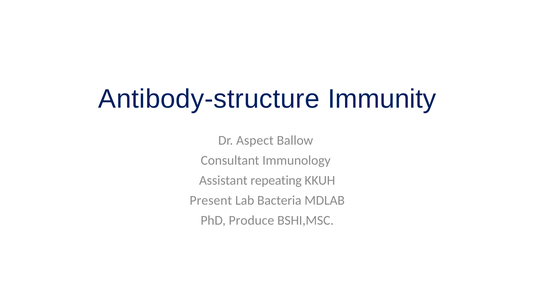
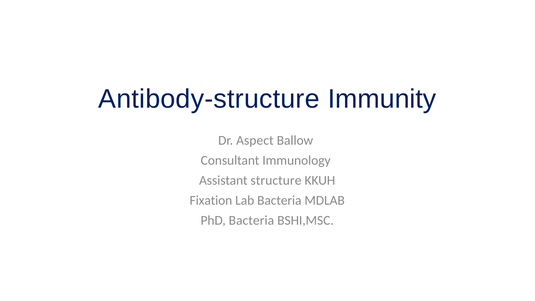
repeating: repeating -> structure
Present: Present -> Fixation
PhD Produce: Produce -> Bacteria
